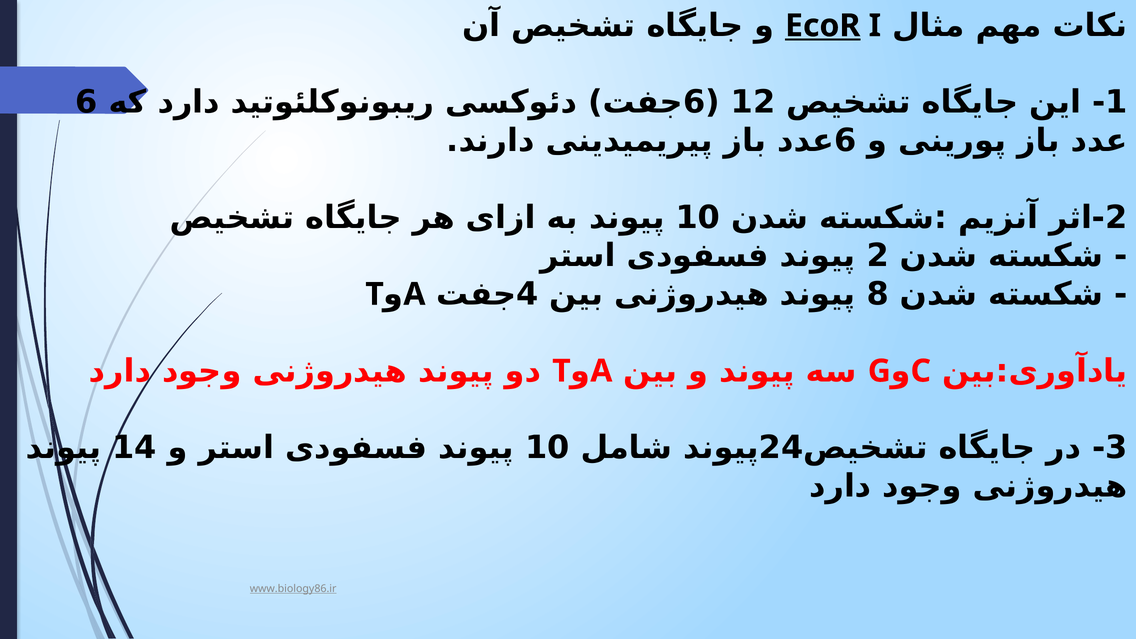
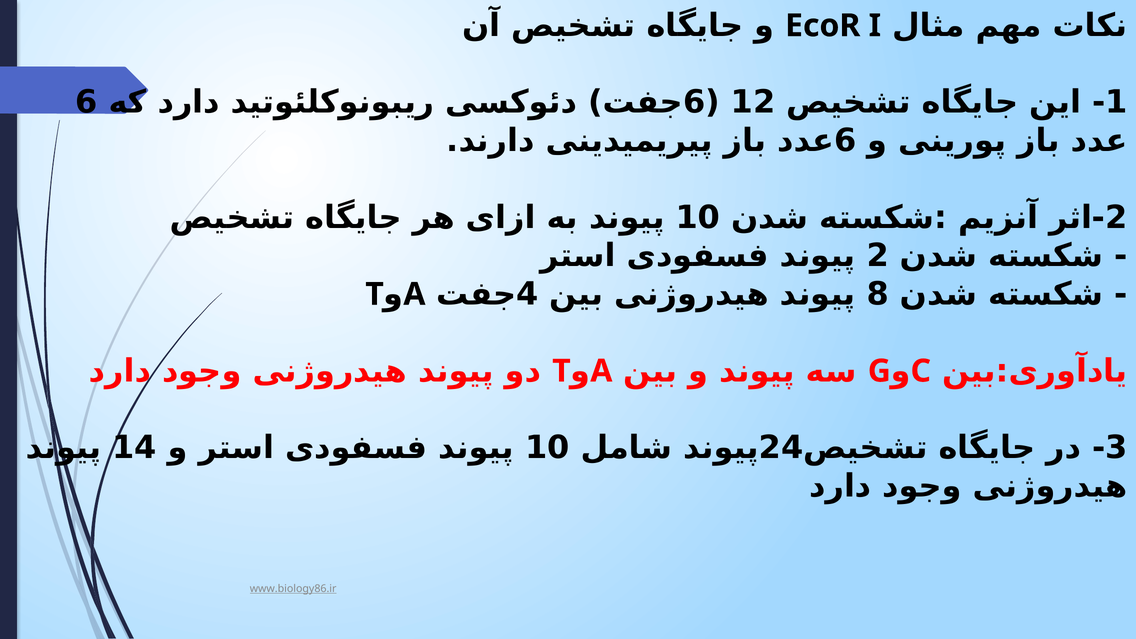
EcoR underline: present -> none
